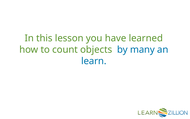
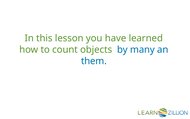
learn: learn -> them
